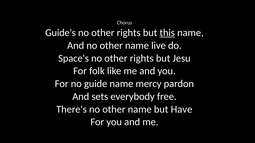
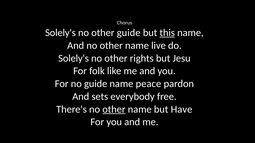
Guide's at (60, 33): Guide's -> Solely's
rights at (129, 33): rights -> guide
Space's at (74, 58): Space's -> Solely's
mercy: mercy -> peace
other at (114, 110) underline: none -> present
